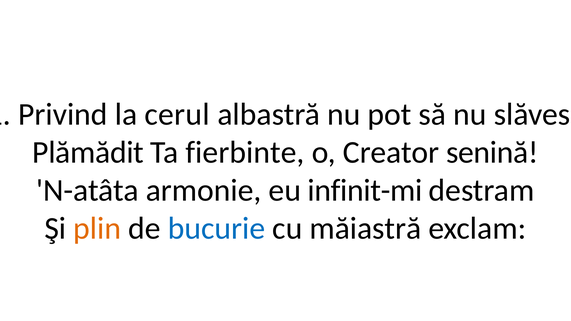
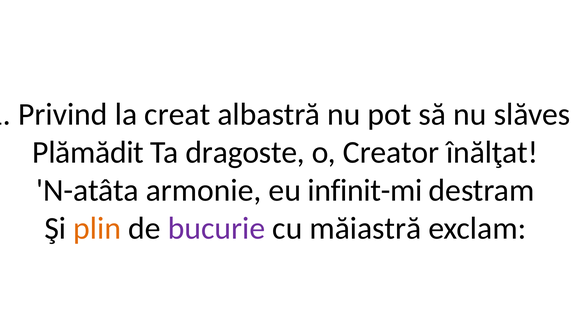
cerul: cerul -> creat
fierbinte: fierbinte -> dragoste
senină: senină -> înălţat
bucurie colour: blue -> purple
